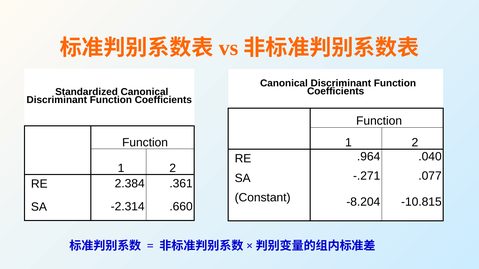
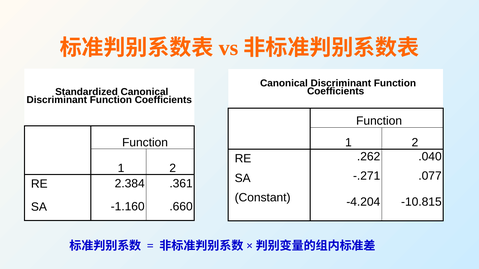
.964: .964 -> .262
-8.204: -8.204 -> -4.204
-2.314: -2.314 -> -1.160
